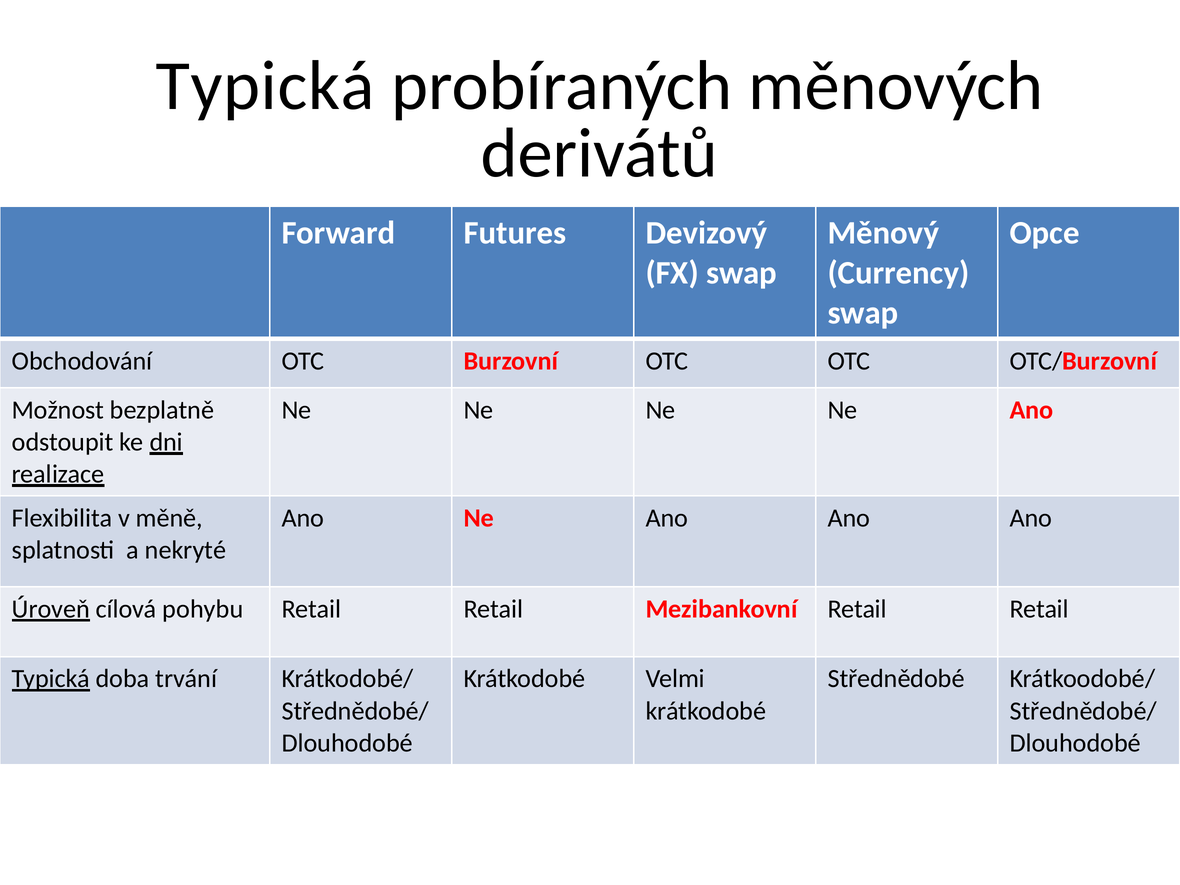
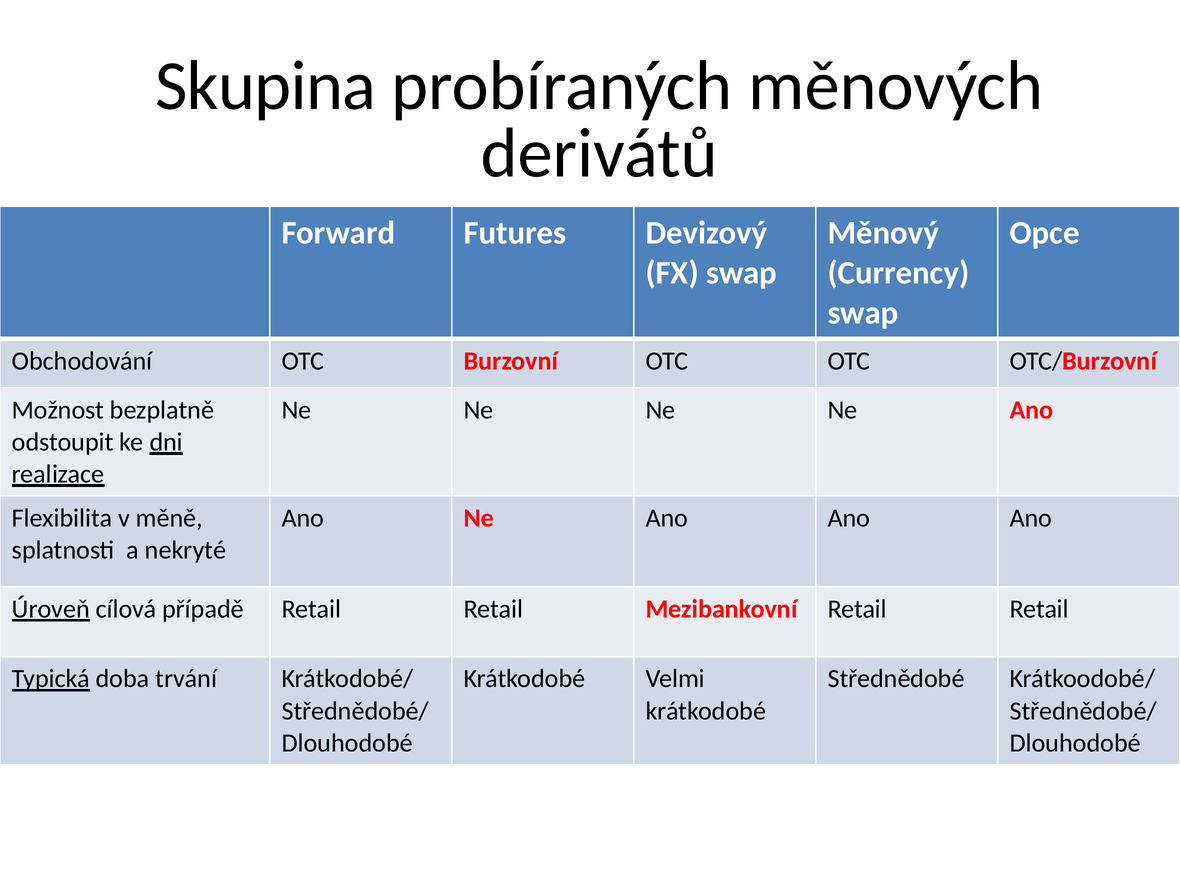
Typická at (265, 86): Typická -> Skupina
pohybu: pohybu -> případě
